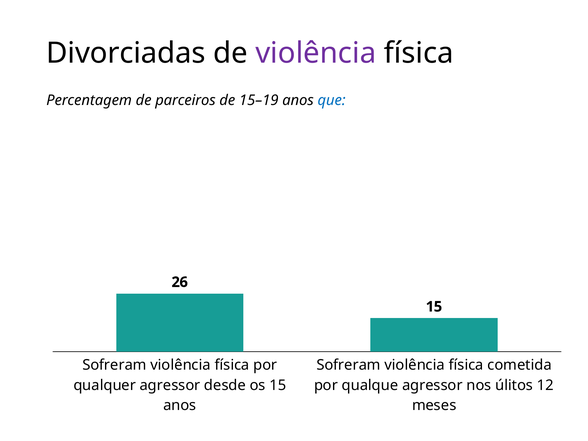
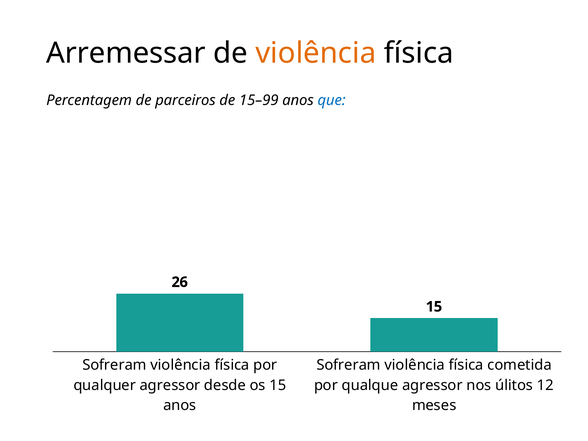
Divorciadas: Divorciadas -> Arremessar
violência at (316, 53) colour: purple -> orange
15–19: 15–19 -> 15–99
